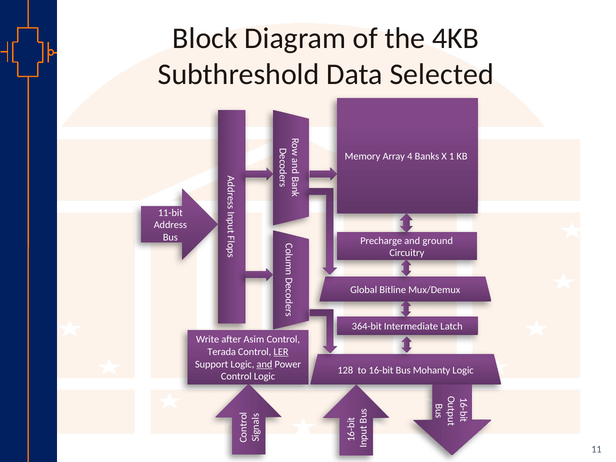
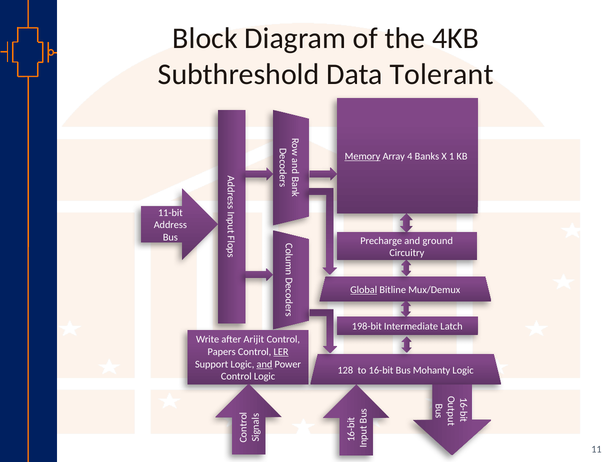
Selected: Selected -> Tolerant
Memory underline: none -> present
Global underline: none -> present
364-bit: 364-bit -> 198-bit
Asim: Asim -> Arijit
Terada: Terada -> Papers
